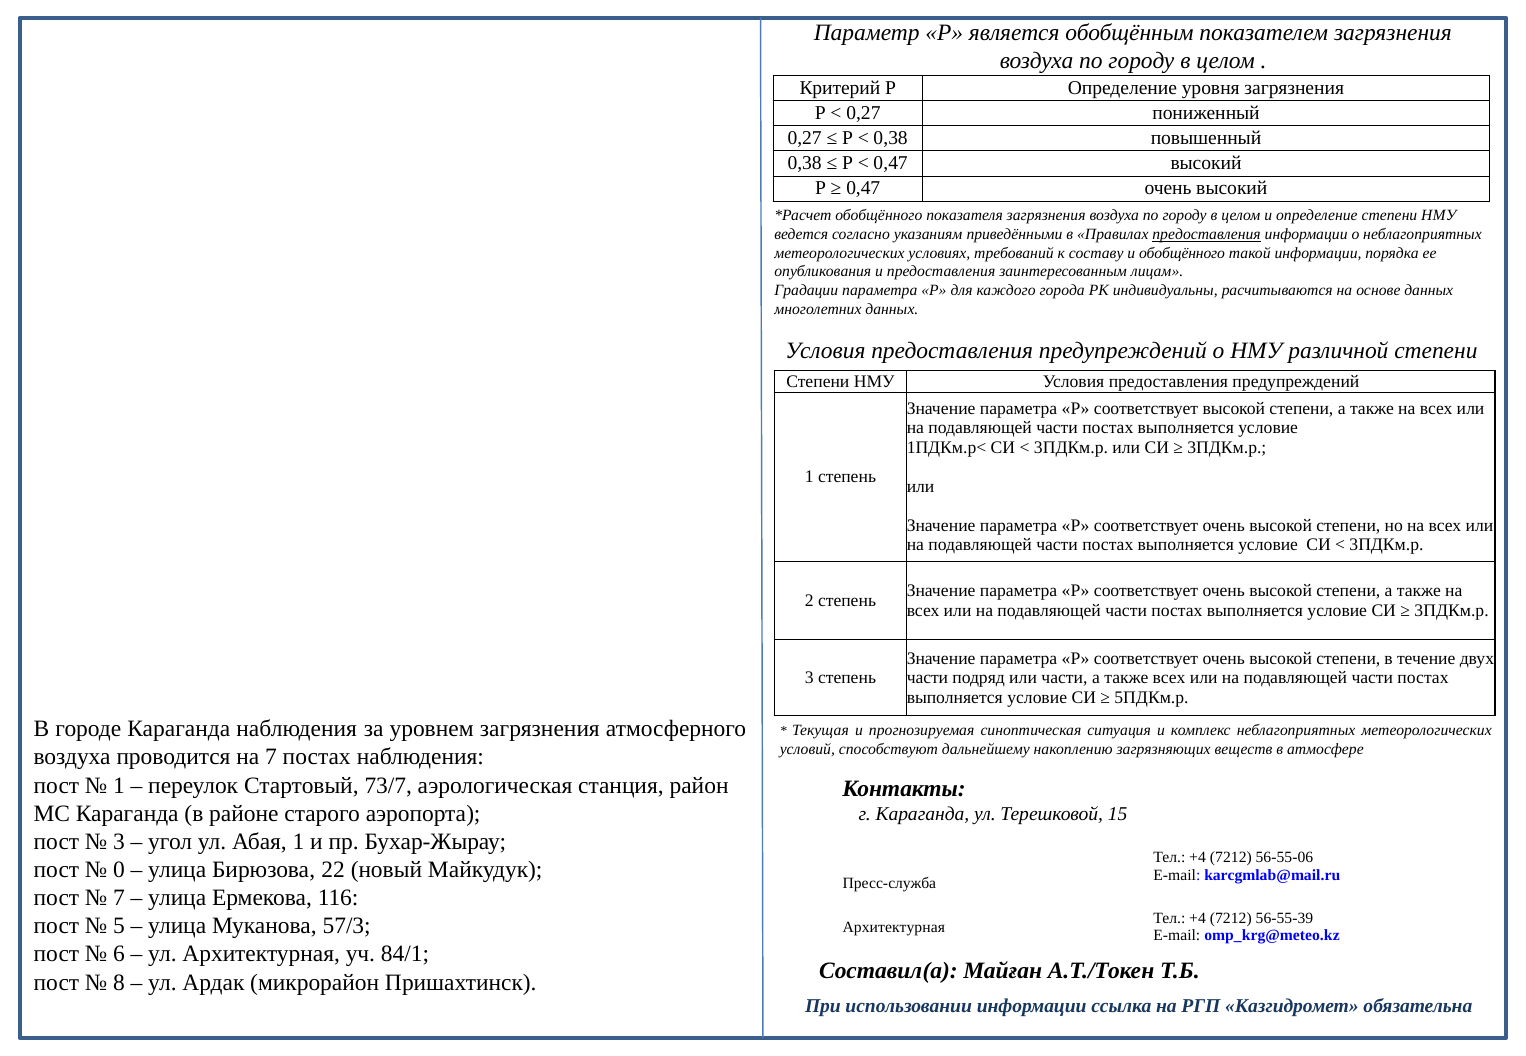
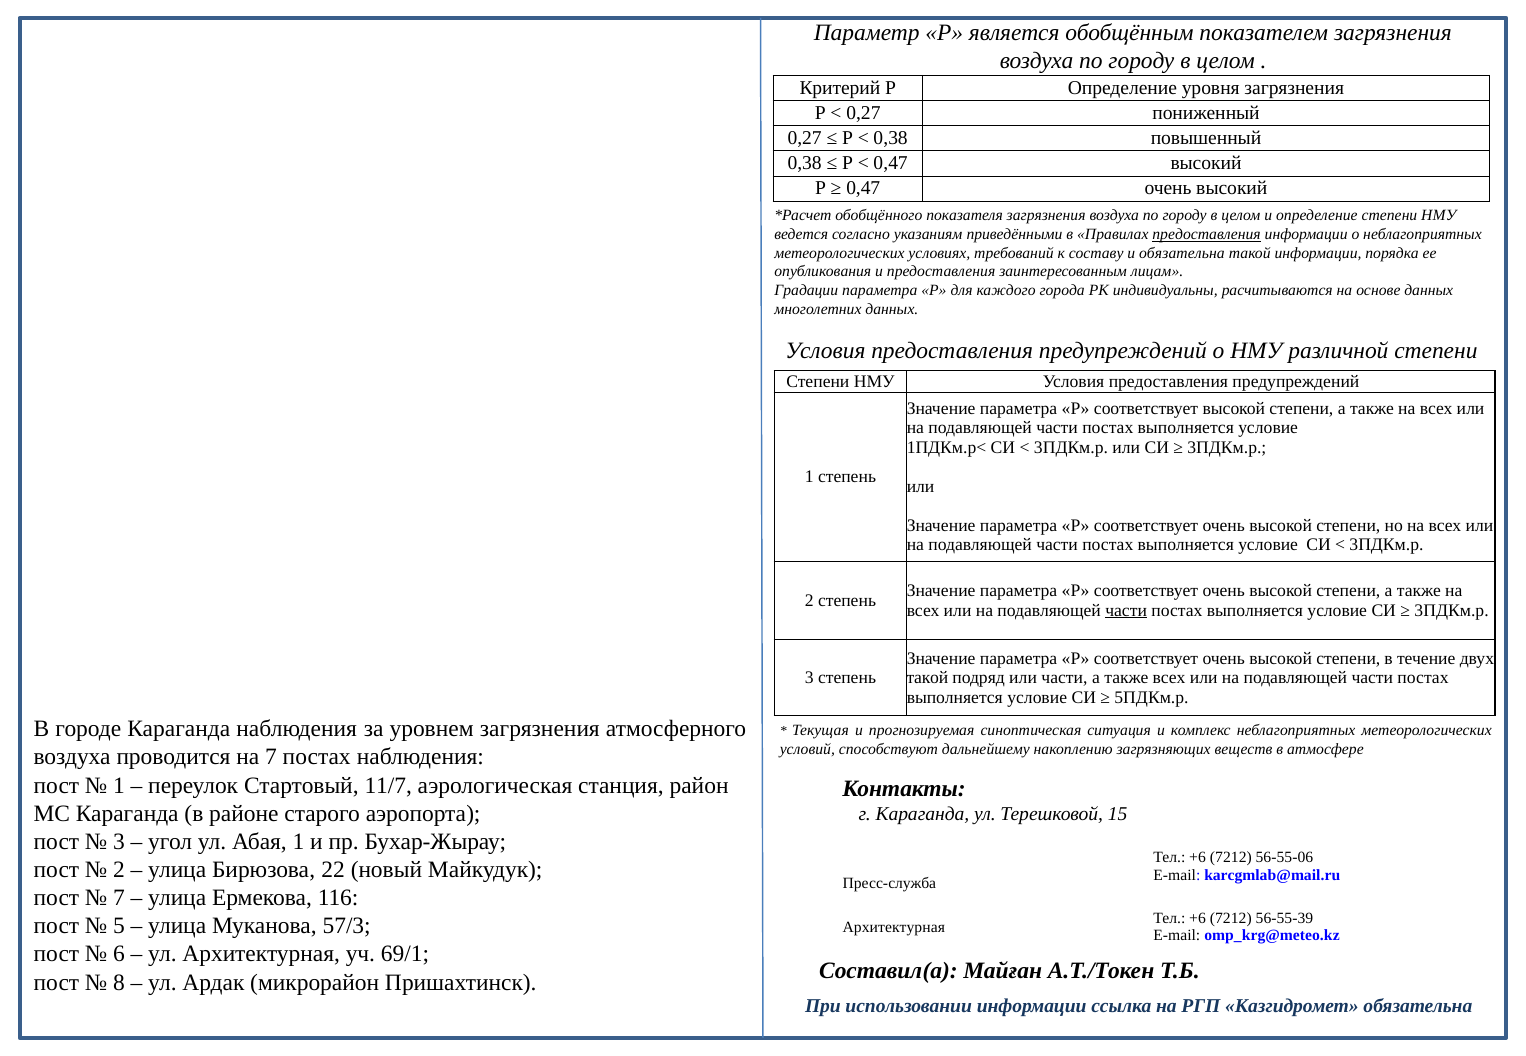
и обобщённого: обобщённого -> обязательна
части at (1126, 611) underline: none -> present
части at (927, 678): части -> такой
73/7: 73/7 -> 11/7
+4 at (1198, 858): +4 -> +6
0 at (119, 870): 0 -> 2
+4 at (1198, 919): +4 -> +6
84/1: 84/1 -> 69/1
